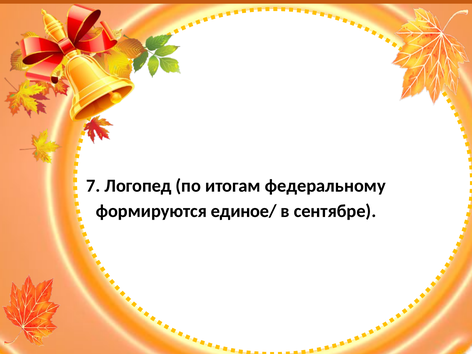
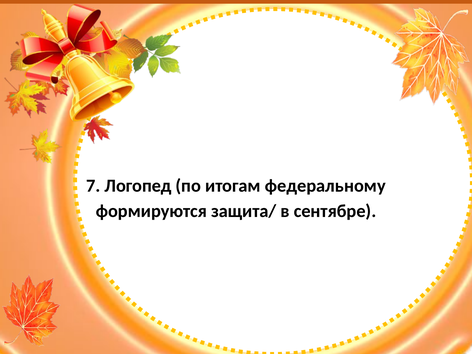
единое/: единое/ -> защита/
